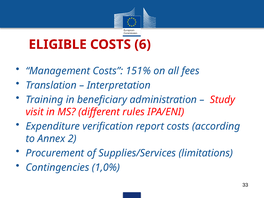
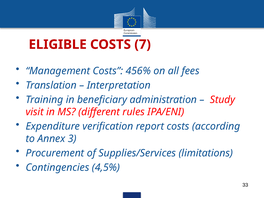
6: 6 -> 7
151%: 151% -> 456%
2: 2 -> 3
1,0%: 1,0% -> 4,5%
